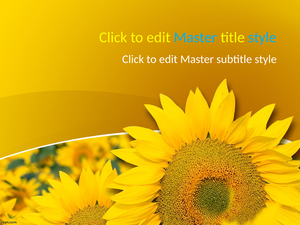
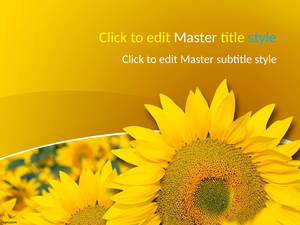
Master at (196, 37) colour: light blue -> white
